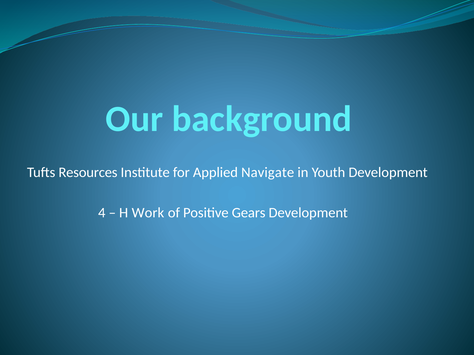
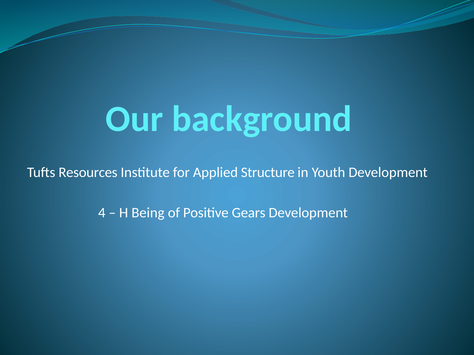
Navigate: Navigate -> Structure
Work: Work -> Being
